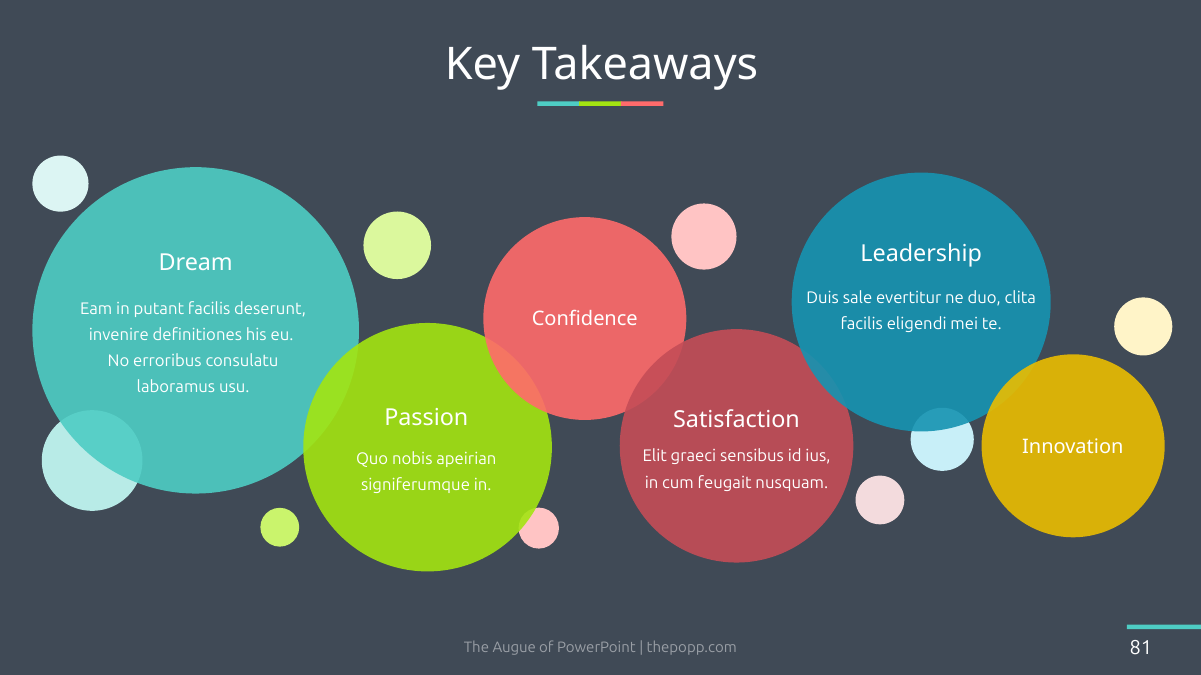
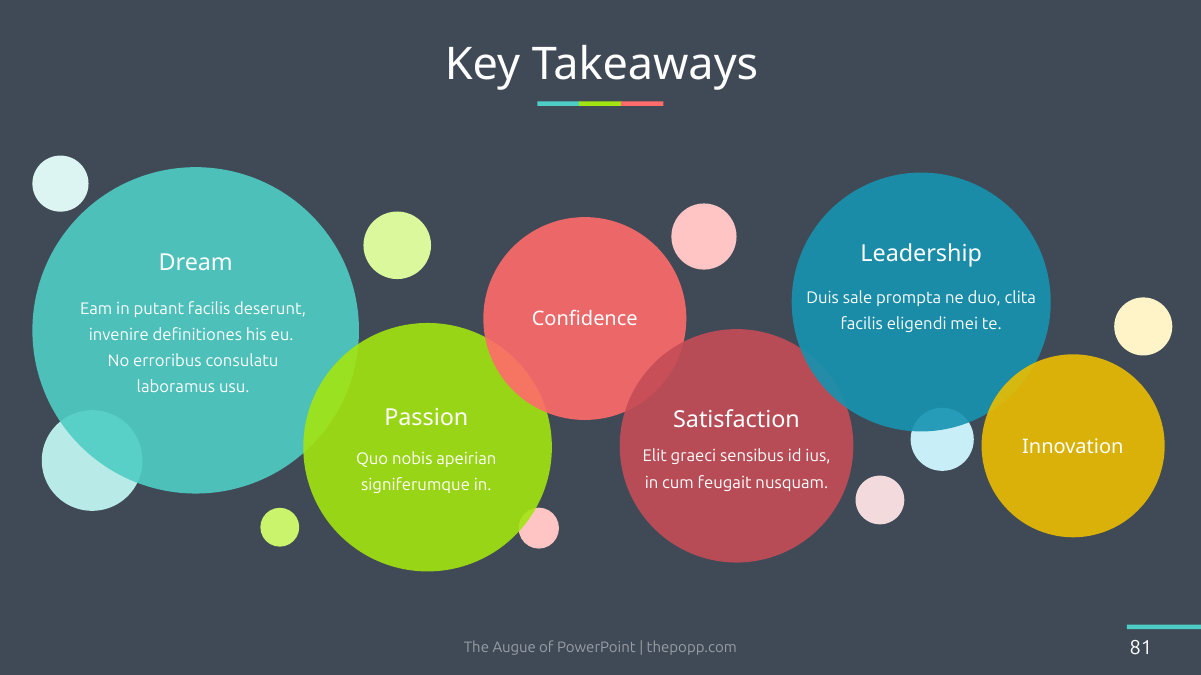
evertitur: evertitur -> prompta
